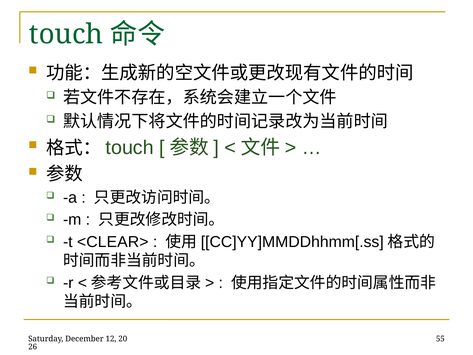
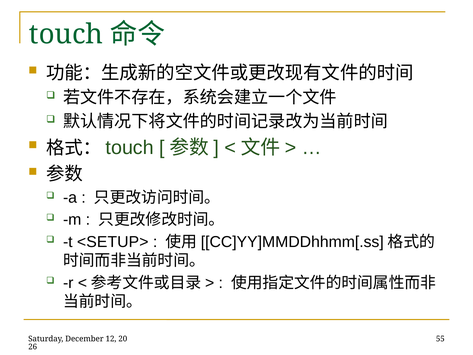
<CLEAR>: <CLEAR> -> <SETUP>
